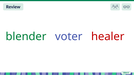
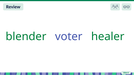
healer colour: red -> green
